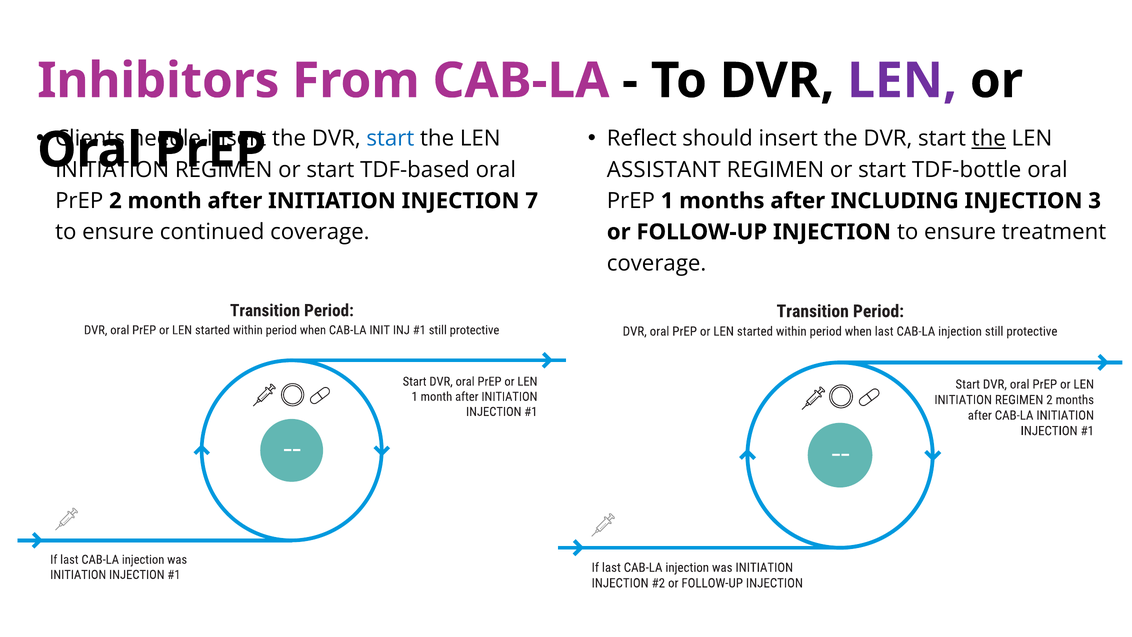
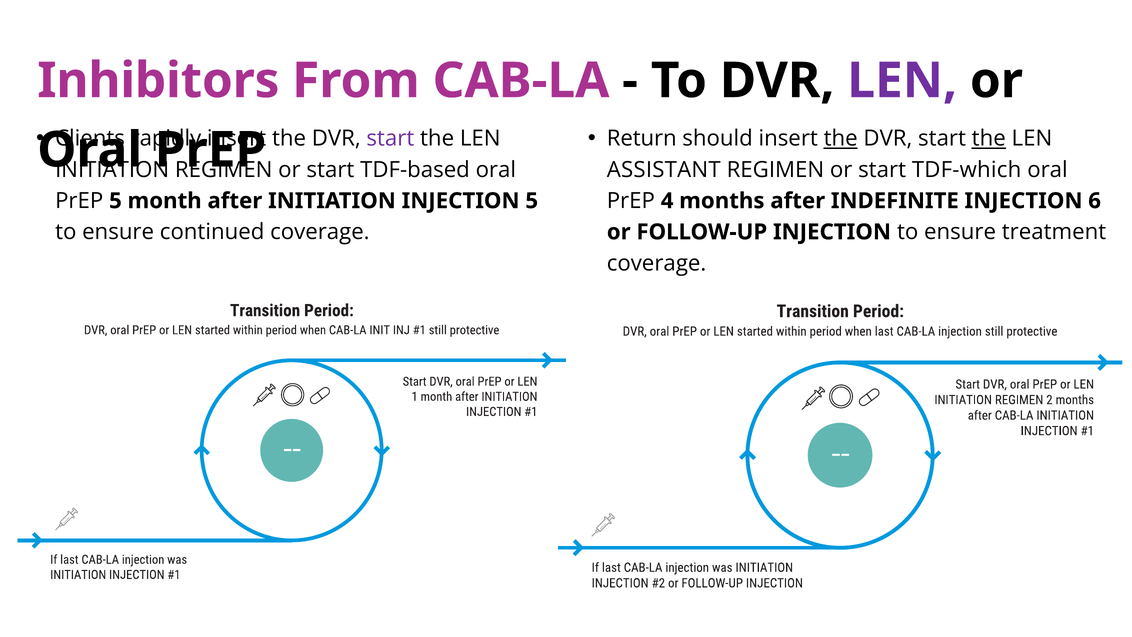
needle: needle -> rapidly
start at (390, 138) colour: blue -> purple
Reflect: Reflect -> Return
the at (841, 138) underline: none -> present
TDF-bottle: TDF-bottle -> TDF-which
PrEP 2: 2 -> 5
INJECTION 7: 7 -> 5
1: 1 -> 4
INCLUDING: INCLUDING -> INDEFINITE
3: 3 -> 6
